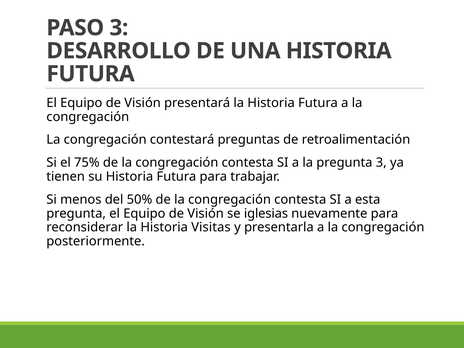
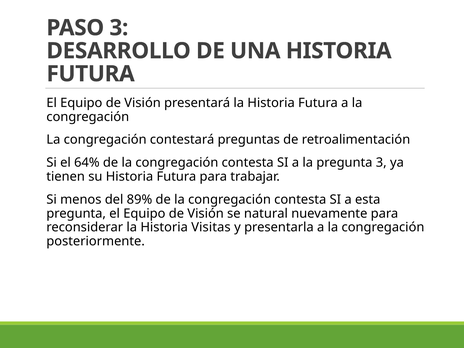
75%: 75% -> 64%
50%: 50% -> 89%
iglesias: iglesias -> natural
